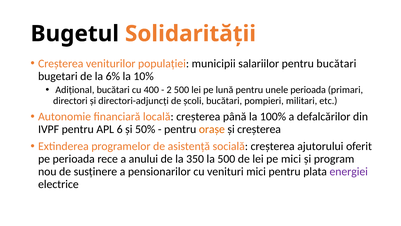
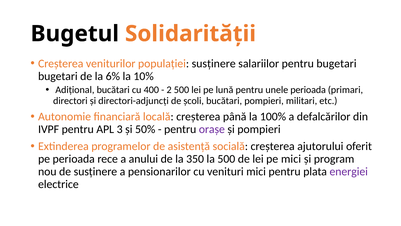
populației municipii: municipii -> susținere
pentru bucătari: bucătari -> bugetari
6: 6 -> 3
orașe colour: orange -> purple
și creșterea: creșterea -> pompieri
